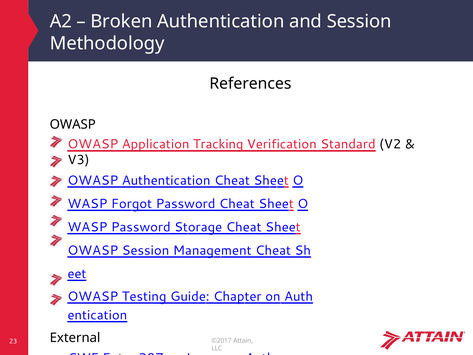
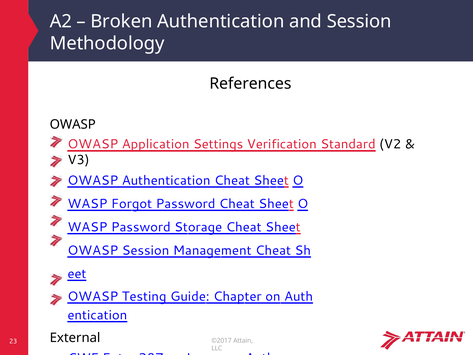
Tracking: Tracking -> Settings
